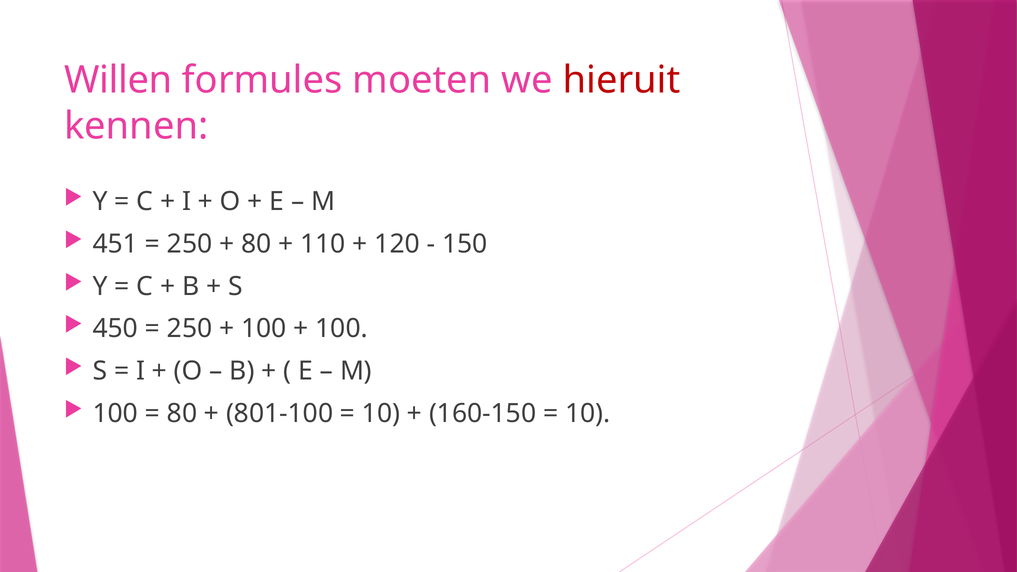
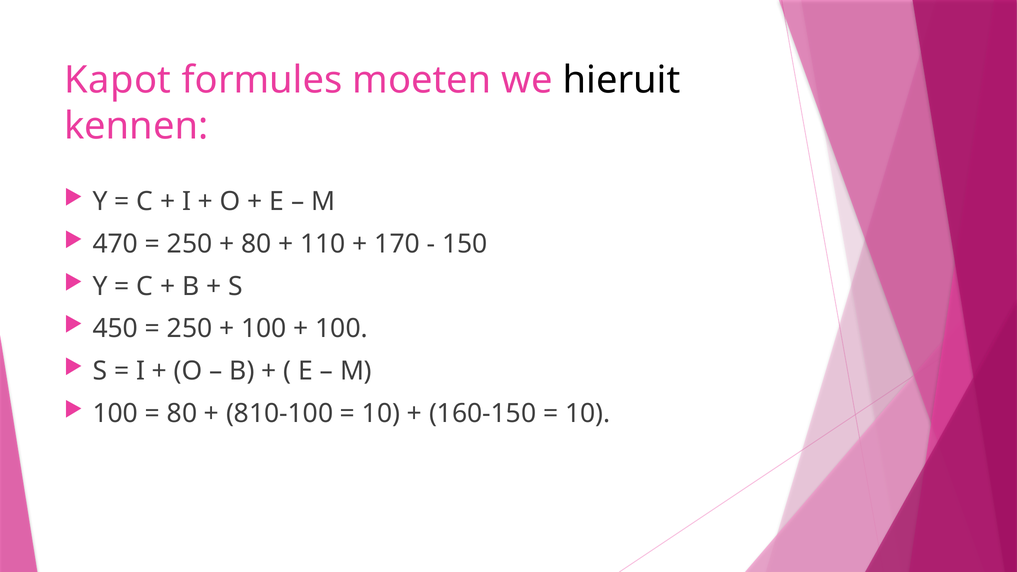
Willen: Willen -> Kapot
hieruit colour: red -> black
451: 451 -> 470
120: 120 -> 170
801-100: 801-100 -> 810-100
